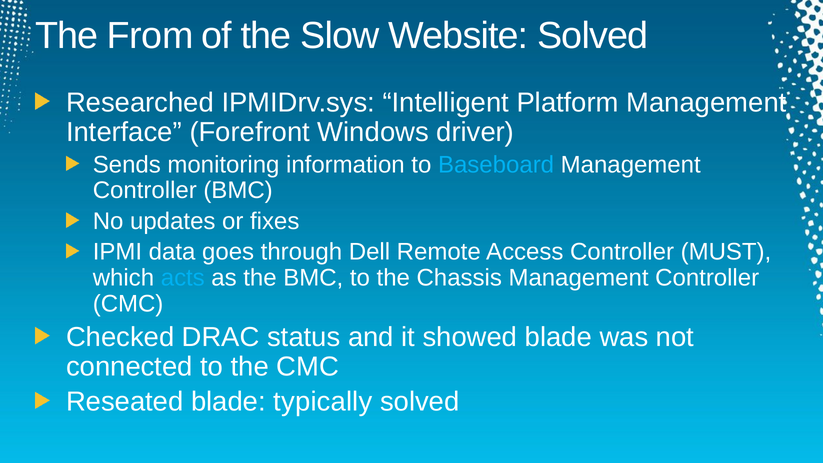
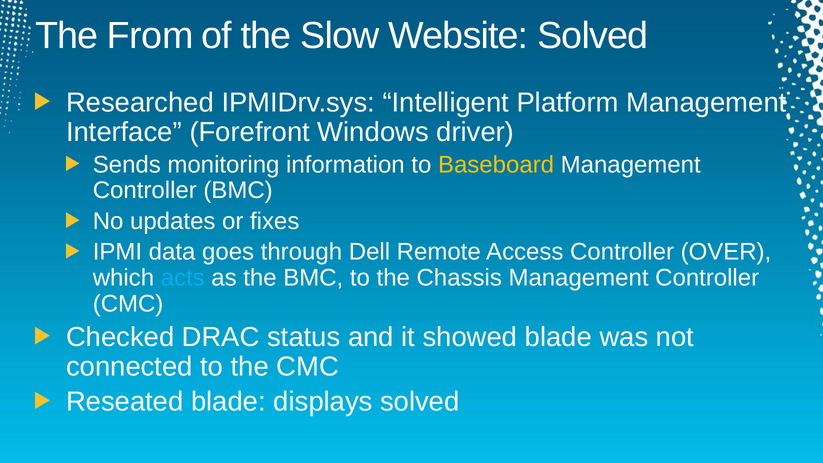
Baseboard colour: light blue -> yellow
MUST: MUST -> OVER
typically: typically -> displays
